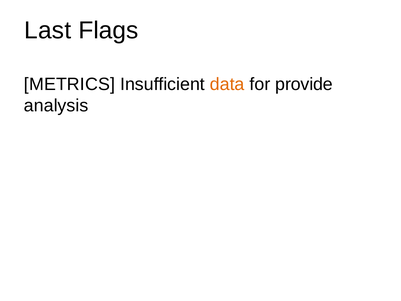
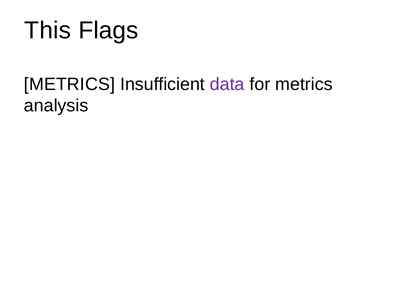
Last: Last -> This
data colour: orange -> purple
for provide: provide -> metrics
